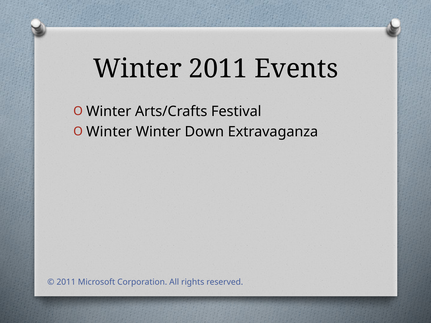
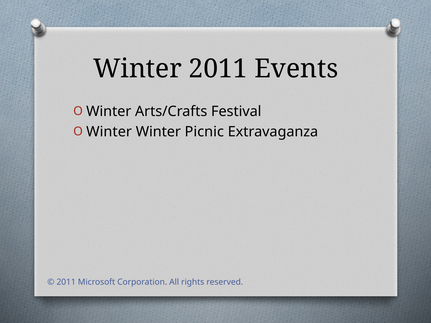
Down: Down -> Picnic
